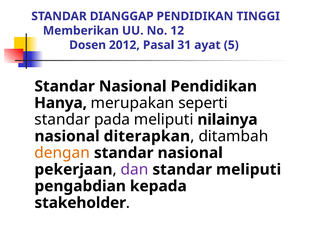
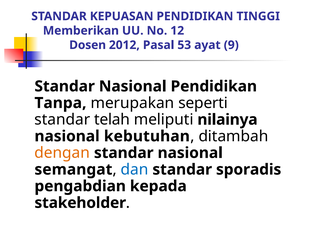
DIANGGAP: DIANGGAP -> KEPUASAN
31: 31 -> 53
5: 5 -> 9
Hanya: Hanya -> Tanpa
pada: pada -> telah
diterapkan: diterapkan -> kebutuhan
pekerjaan: pekerjaan -> semangat
dan colour: purple -> blue
standar meliputi: meliputi -> sporadis
